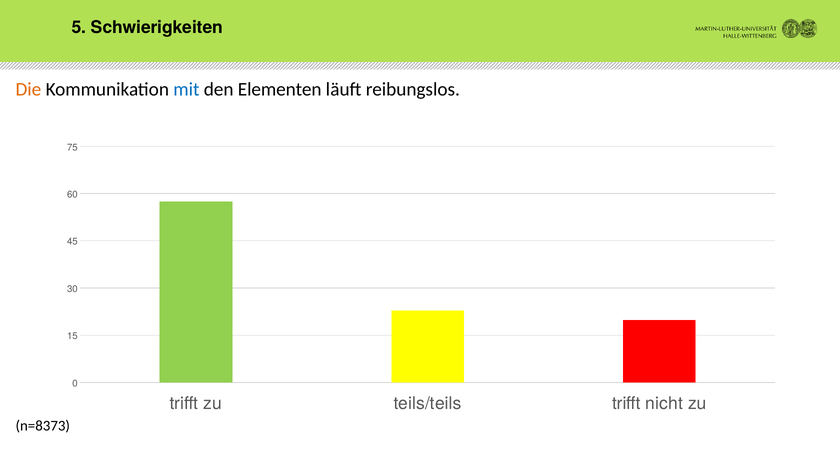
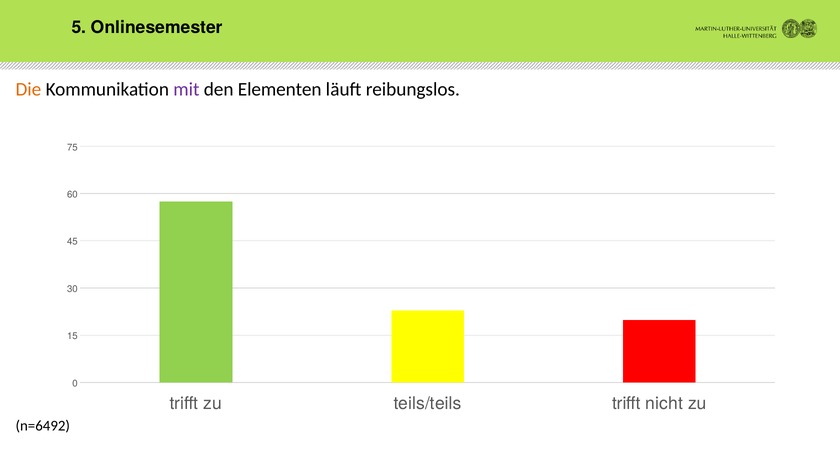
Schwierigkeiten: Schwierigkeiten -> Onlinesemester
mit colour: blue -> purple
n=8373: n=8373 -> n=6492
